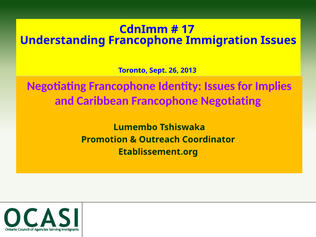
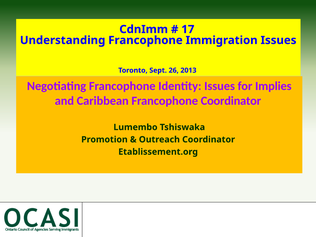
Francophone Negotiating: Negotiating -> Coordinator
